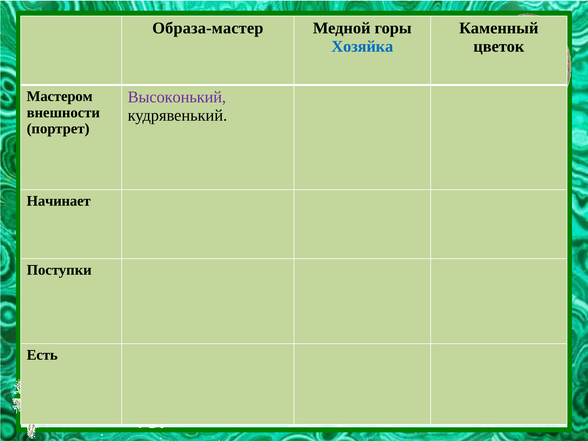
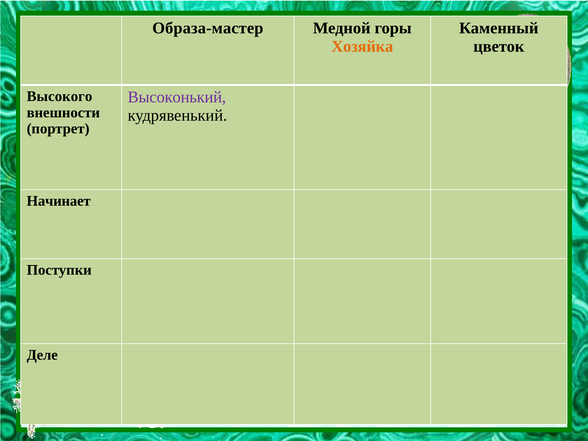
Хозяйка colour: blue -> orange
Мастером: Мастером -> Высокого
Есть: Есть -> Деле
